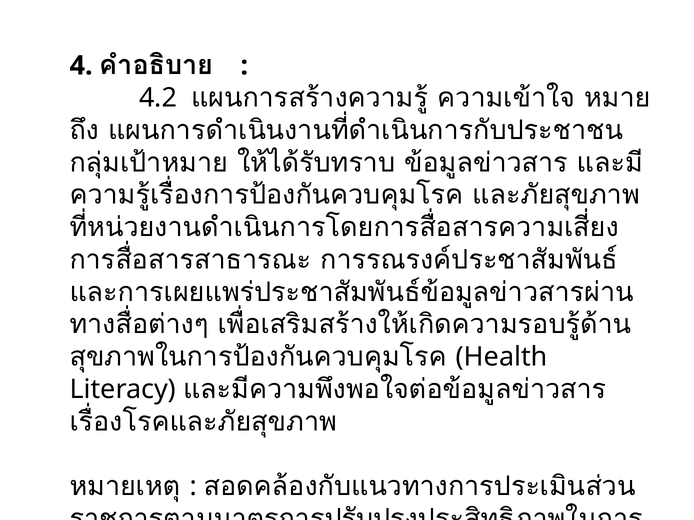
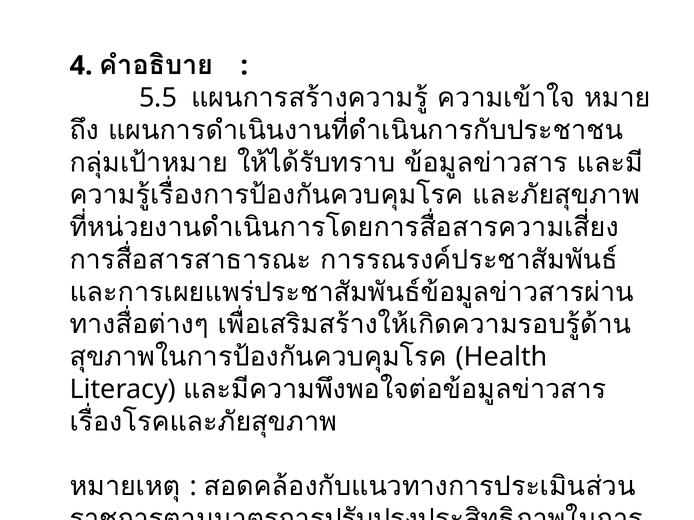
4.2: 4.2 -> 5.5
